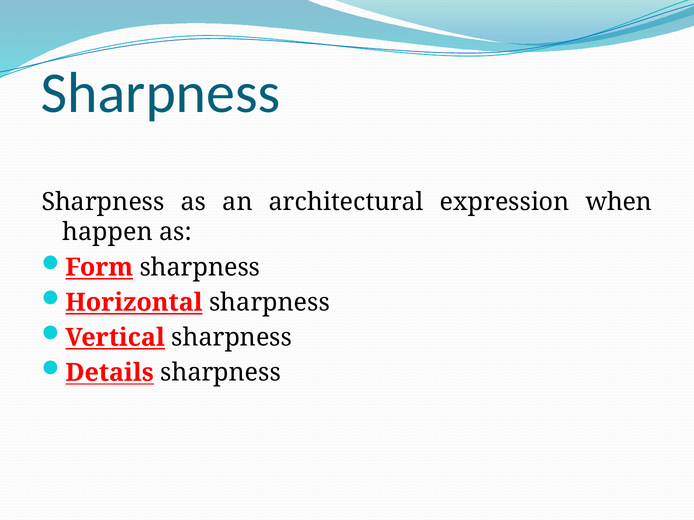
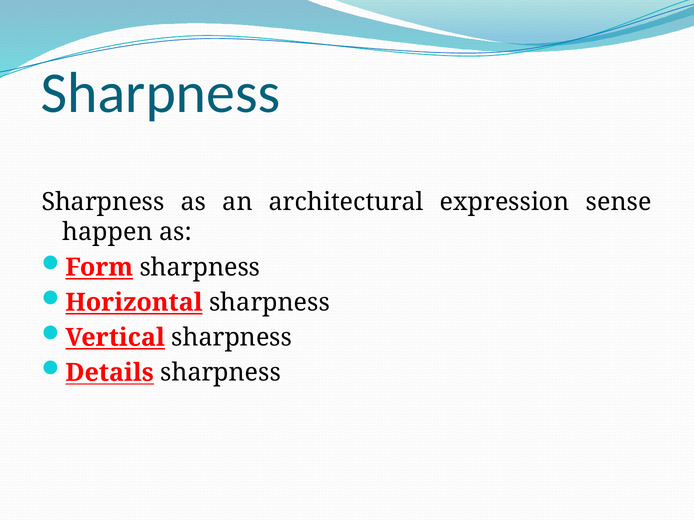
when: when -> sense
